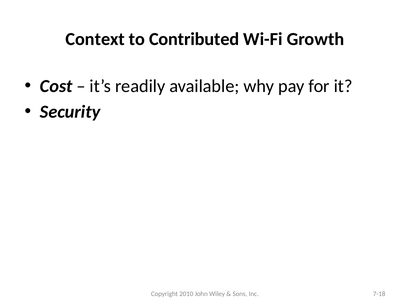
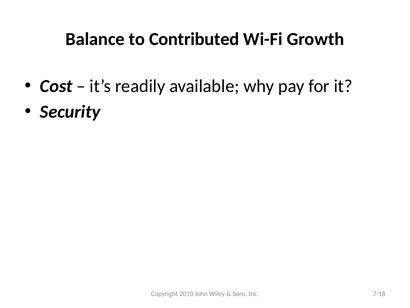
Context: Context -> Balance
